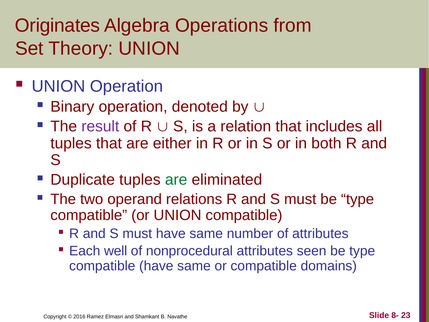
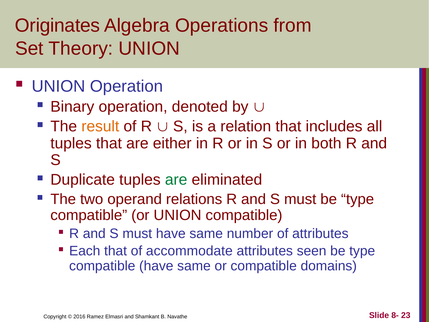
result colour: purple -> orange
Each well: well -> that
nonprocedural: nonprocedural -> accommodate
